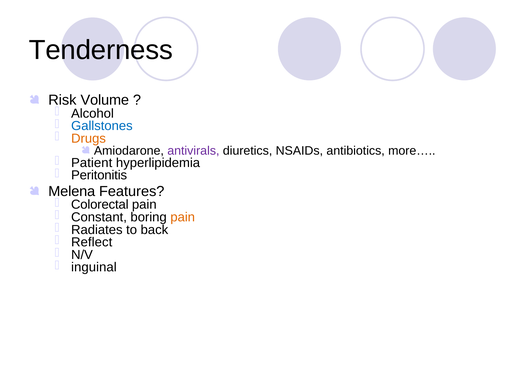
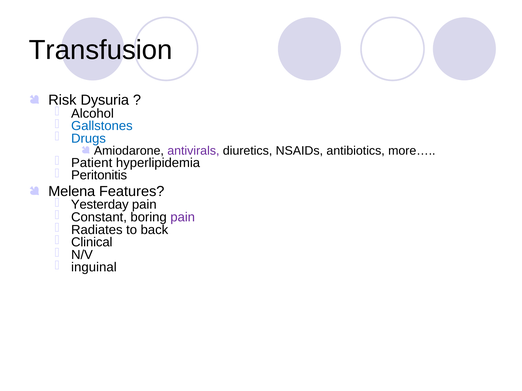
Tenderness: Tenderness -> Transfusion
Volume: Volume -> Dysuria
Drugs colour: orange -> blue
Colorectal: Colorectal -> Yesterday
pain at (183, 217) colour: orange -> purple
Reflect: Reflect -> Clinical
